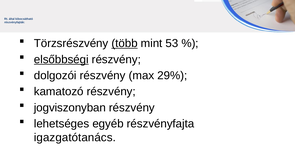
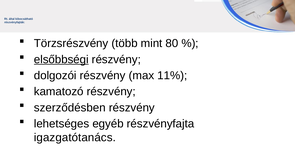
több underline: present -> none
53: 53 -> 80
29%: 29% -> 11%
jogviszonyban: jogviszonyban -> szerződésben
